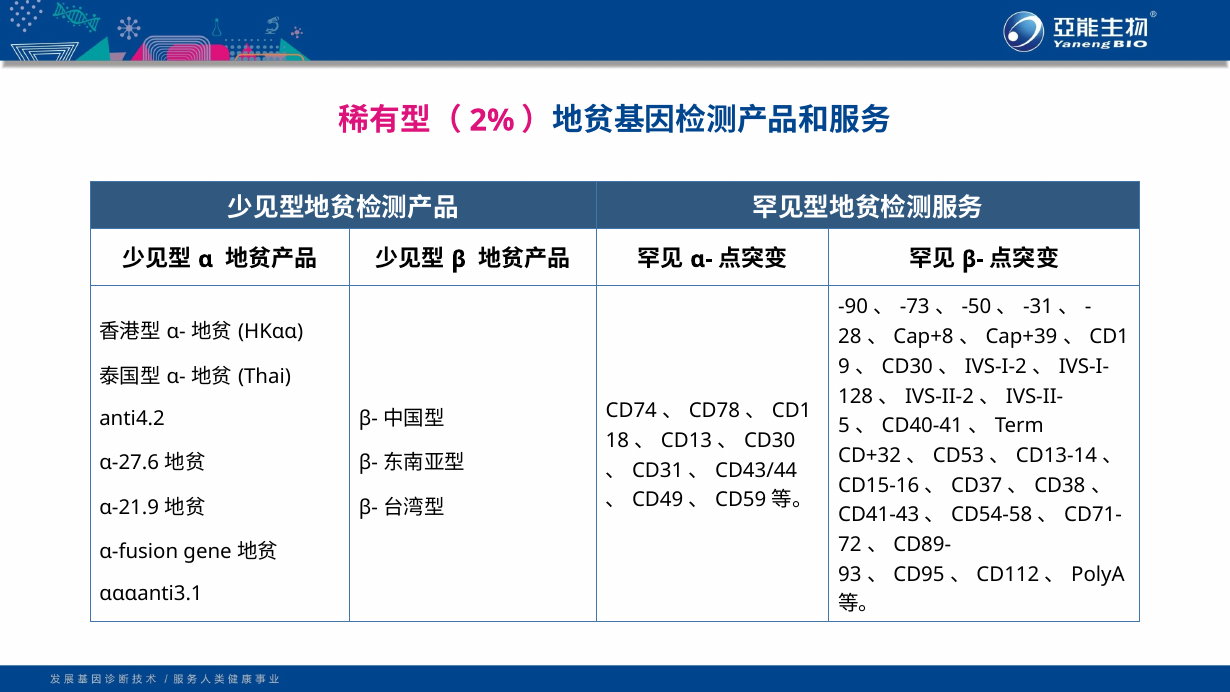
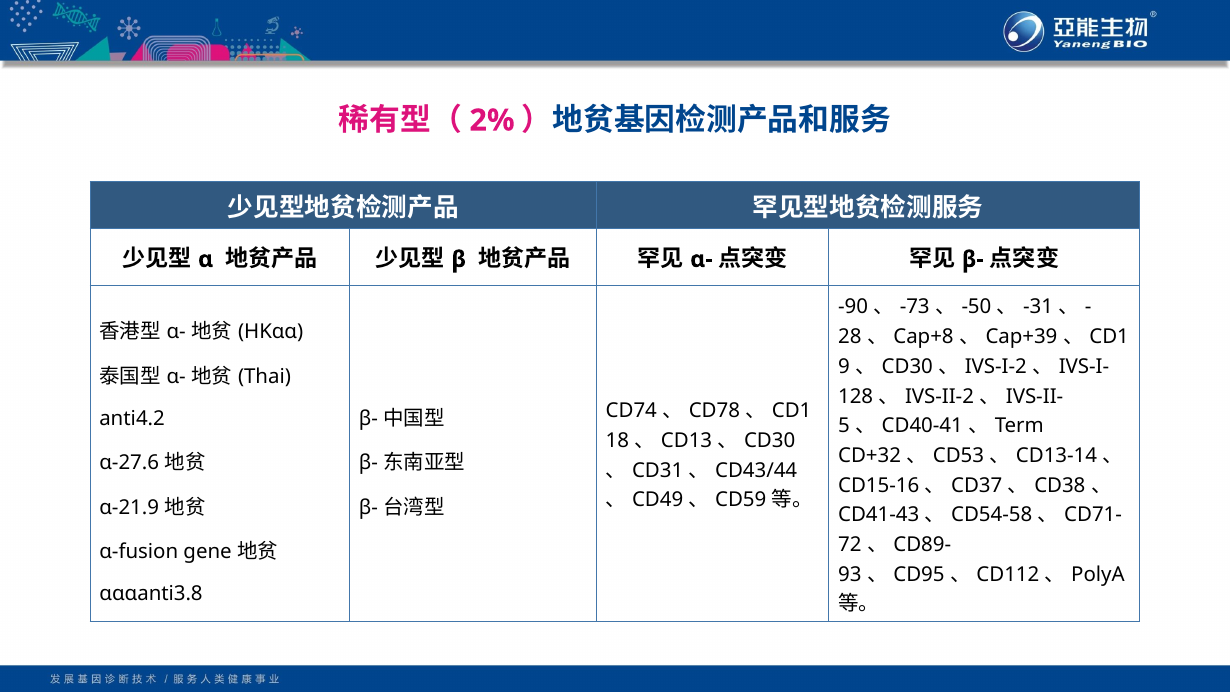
αααanti3.1: αααanti3.1 -> αααanti3.8
